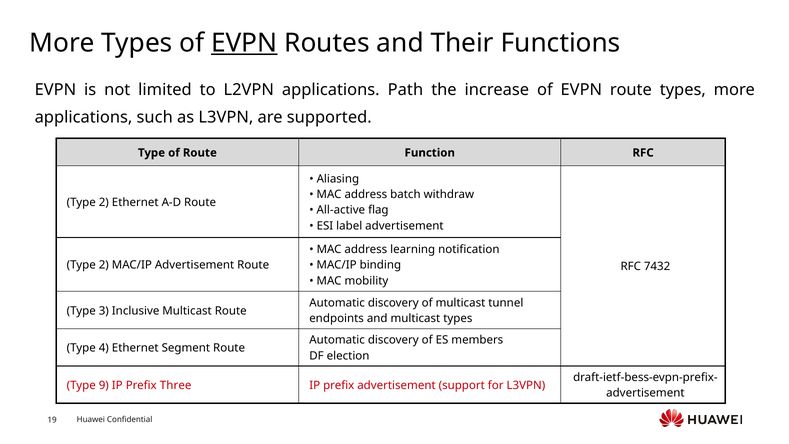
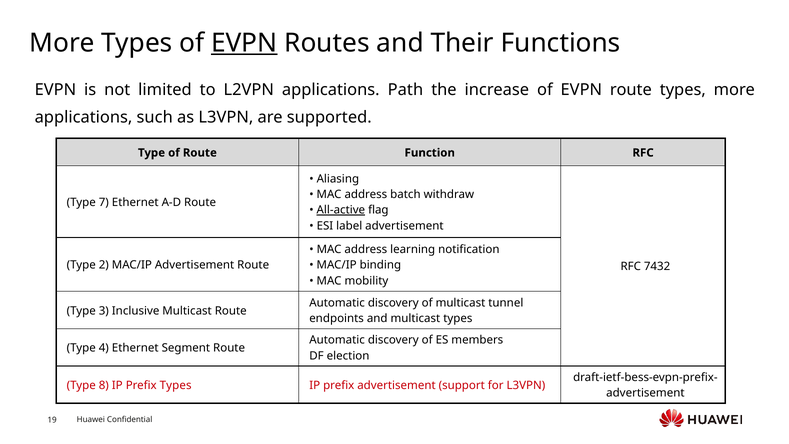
2 at (104, 202): 2 -> 7
All-active underline: none -> present
9: 9 -> 8
Prefix Three: Three -> Types
